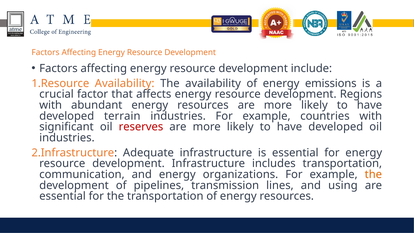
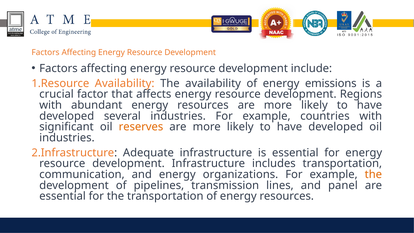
terrain: terrain -> several
reserves colour: red -> orange
using: using -> panel
